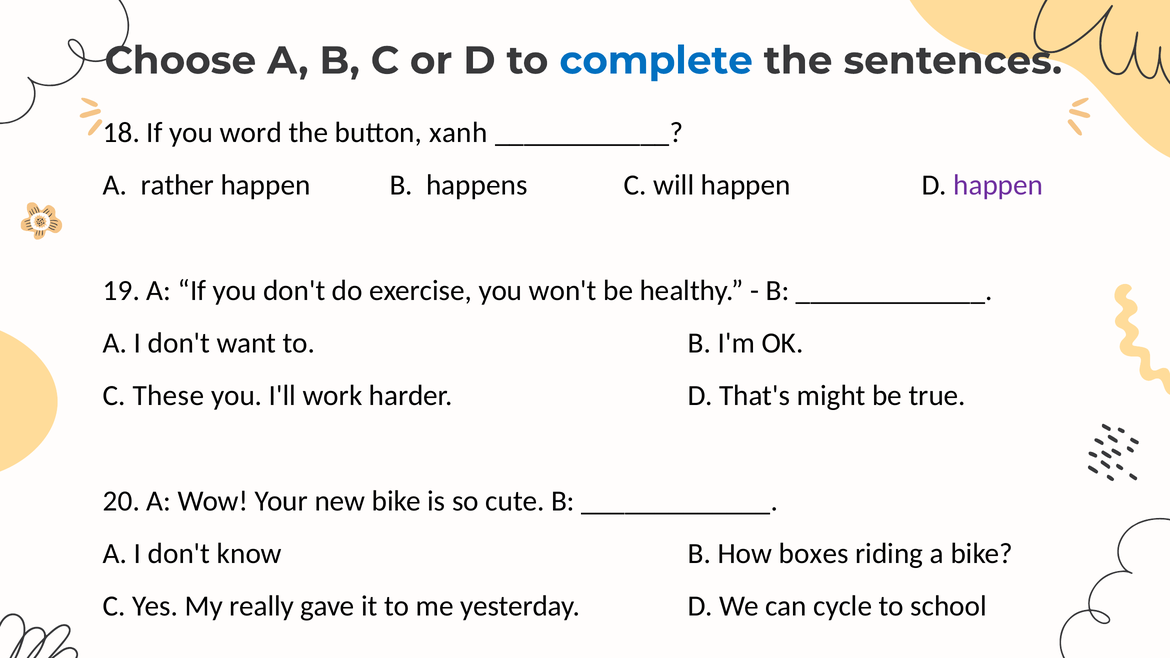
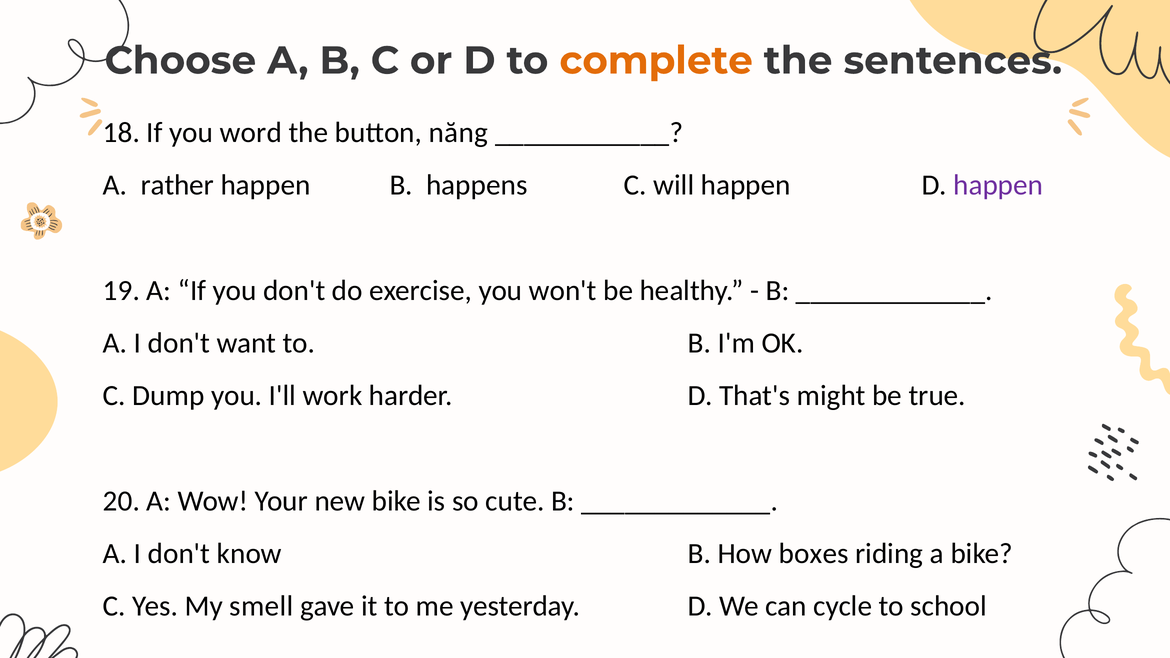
complete colour: blue -> orange
xanh: xanh -> năng
These: These -> Dump
really: really -> smell
